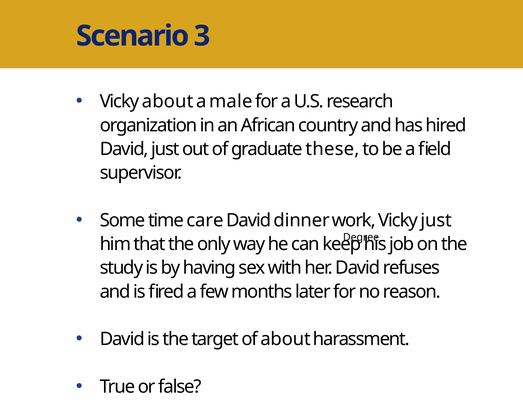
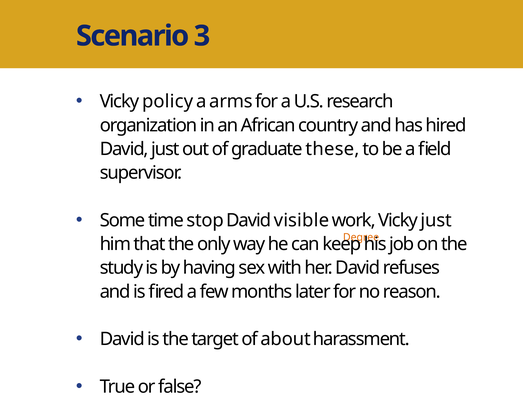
Vicky about: about -> policy
male: male -> arms
care: care -> stop
dinner: dinner -> visible
Degree colour: black -> orange
